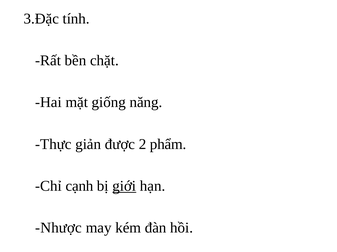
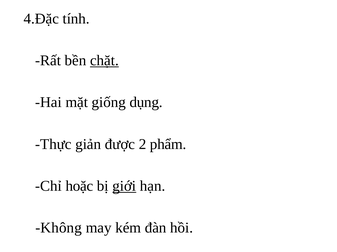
3.Đặc: 3.Đặc -> 4.Đặc
chặt underline: none -> present
năng: năng -> dụng
cạnh: cạnh -> hoặc
Nhược: Nhược -> Không
